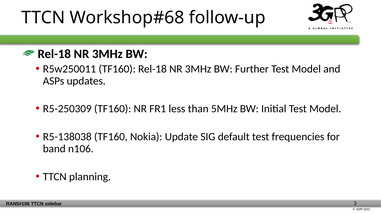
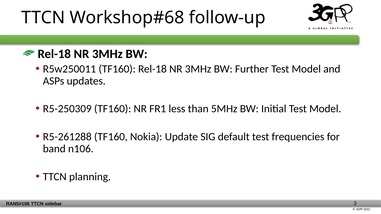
R5-138038: R5-138038 -> R5-261288
